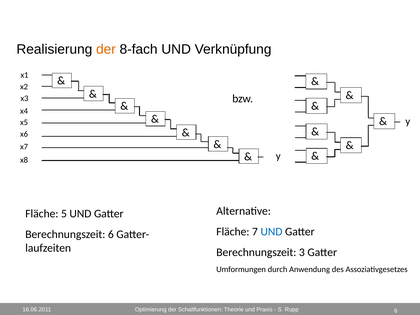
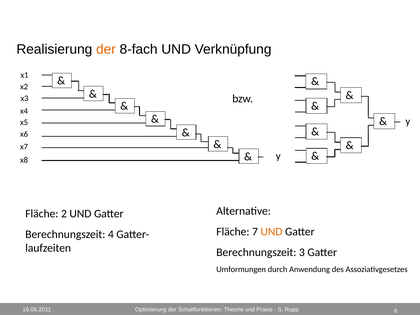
5: 5 -> 2
UND at (271, 232) colour: blue -> orange
Berechnungszeit 6: 6 -> 4
